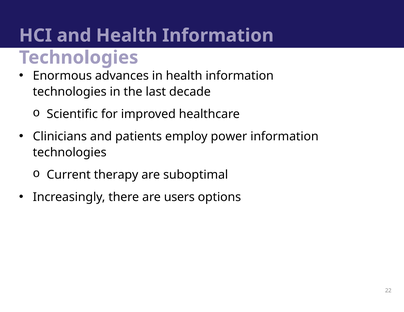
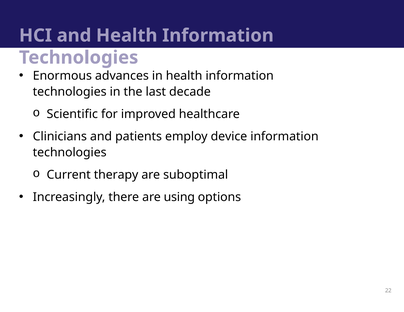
power: power -> device
users: users -> using
